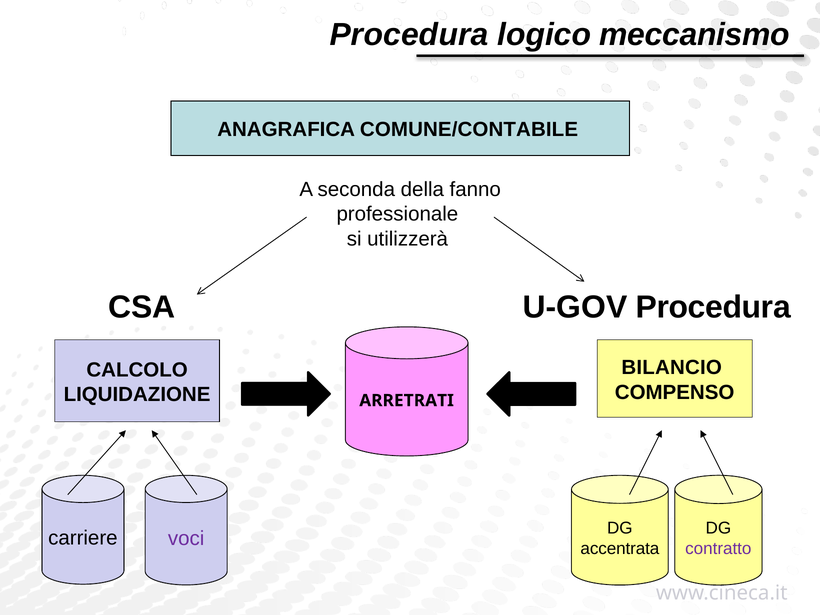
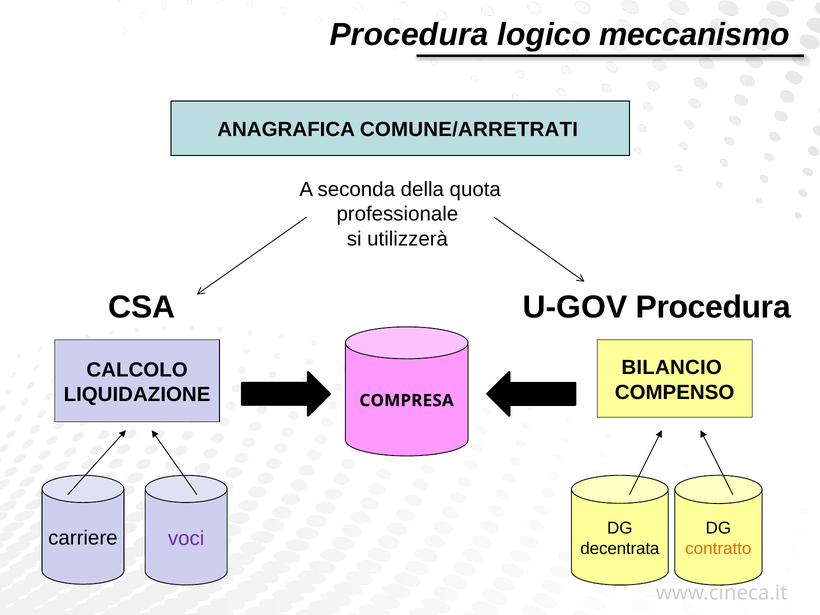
COMUNE/CONTABILE: COMUNE/CONTABILE -> COMUNE/ARRETRATI
fanno: fanno -> quota
ARRETRATI: ARRETRATI -> COMPRESA
accentrata: accentrata -> decentrata
contratto colour: purple -> orange
